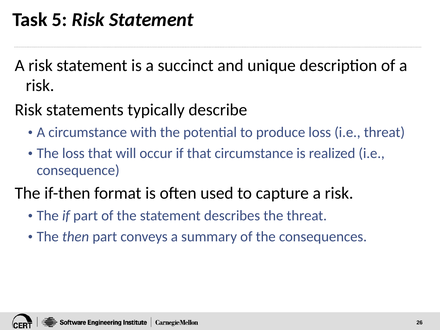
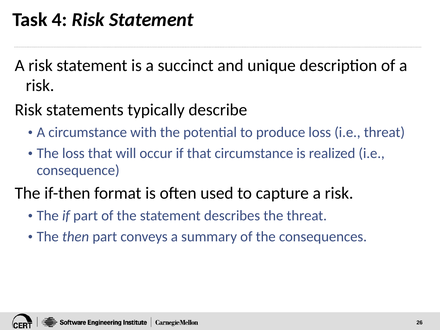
5: 5 -> 4
